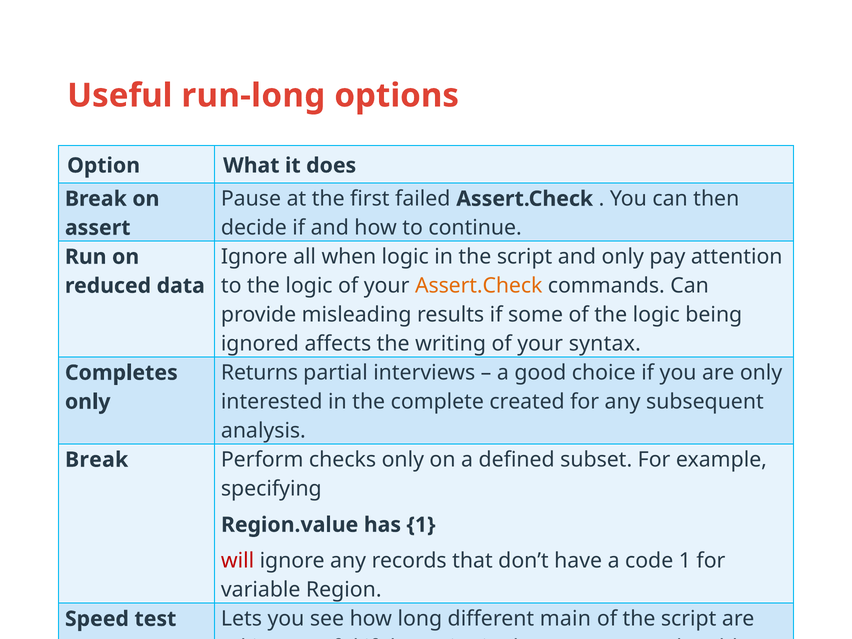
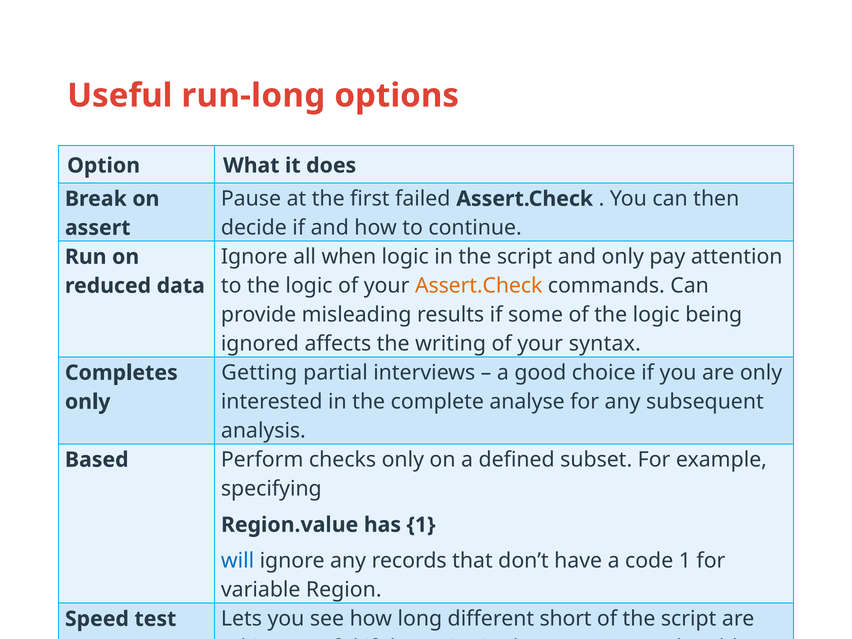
Returns: Returns -> Getting
created: created -> analyse
Break at (97, 460): Break -> Based
will colour: red -> blue
main: main -> short
